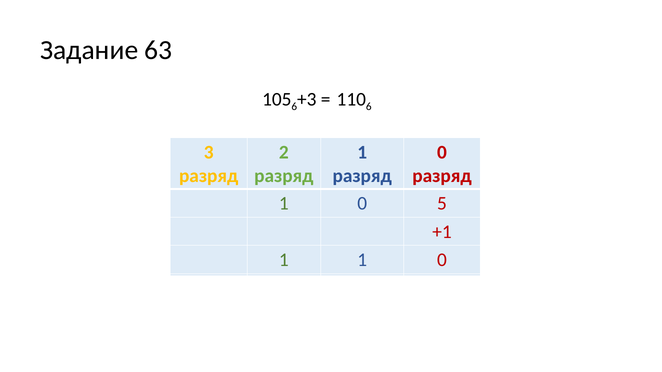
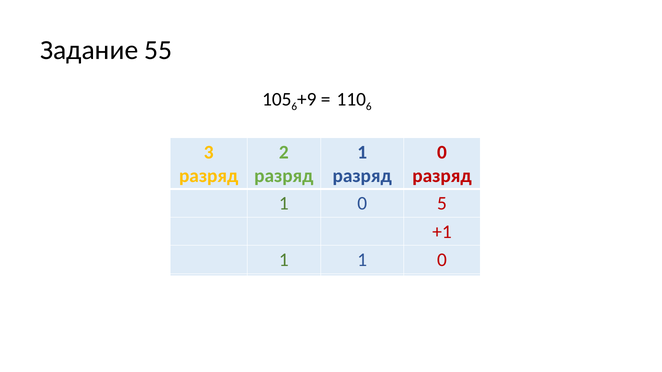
63: 63 -> 55
+3: +3 -> +9
